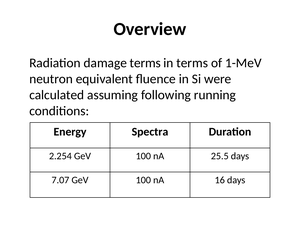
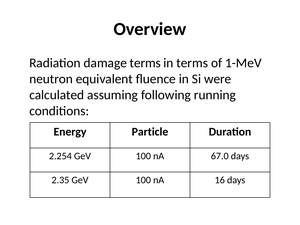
Spectra: Spectra -> Particle
25.5: 25.5 -> 67.0
7.07: 7.07 -> 2.35
